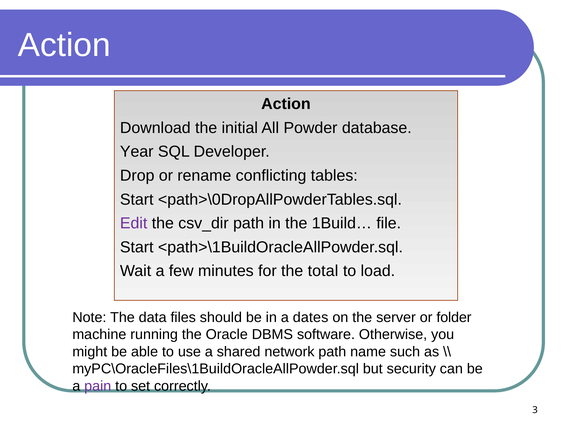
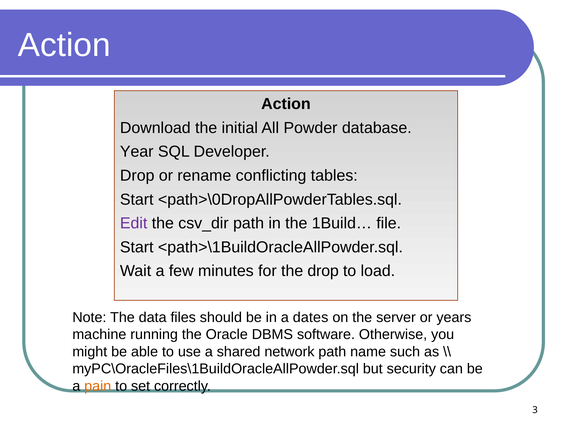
the total: total -> drop
folder: folder -> years
pain colour: purple -> orange
